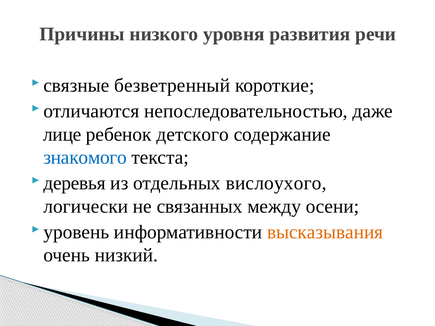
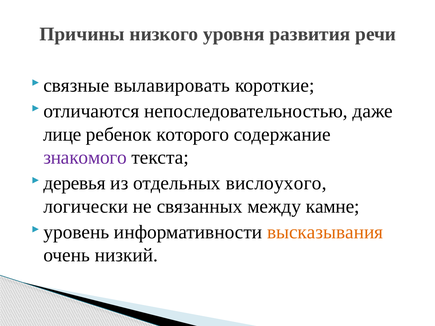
безветренный: безветренный -> вылавировать
детского: детского -> которого
знакомого colour: blue -> purple
осени: осени -> камне
